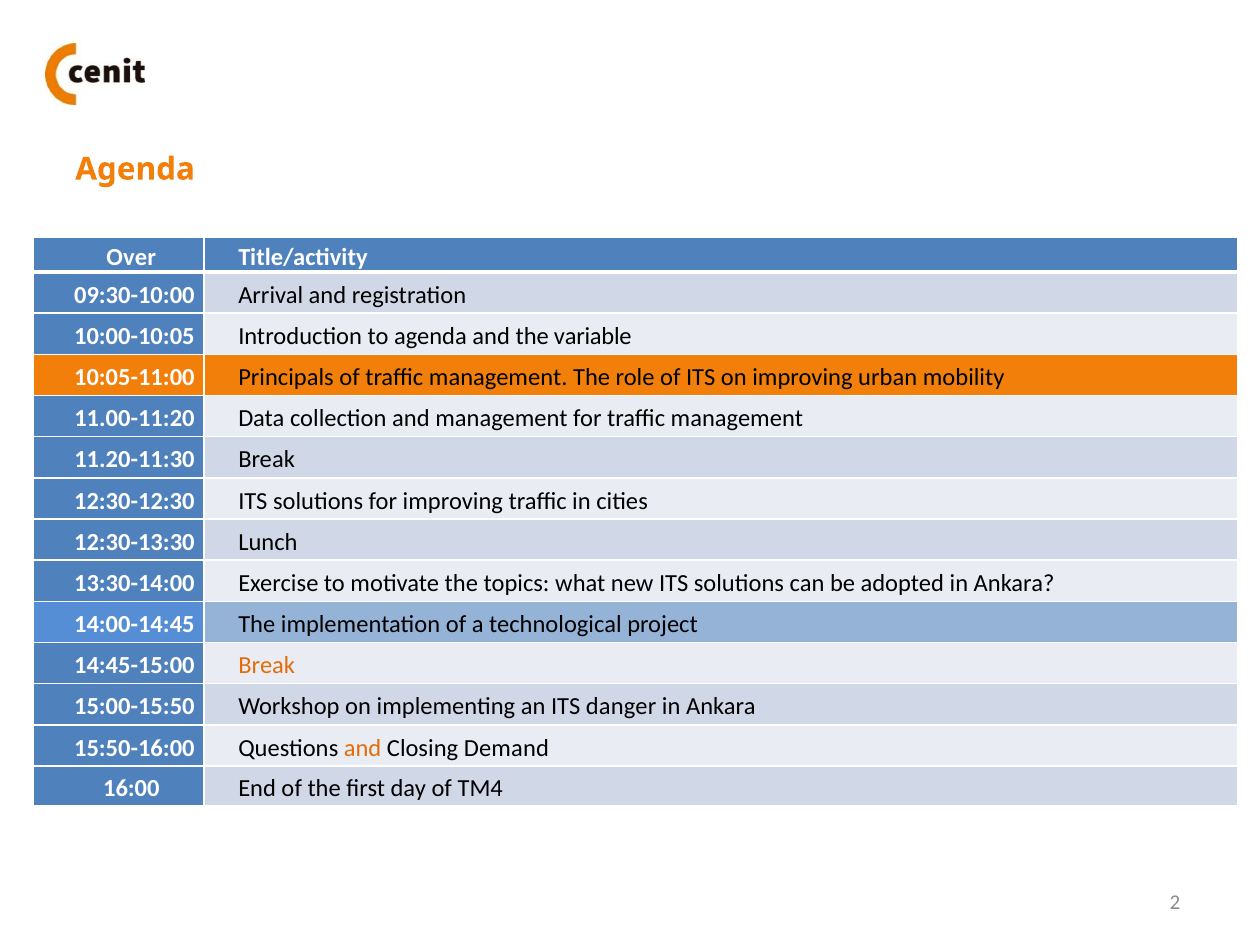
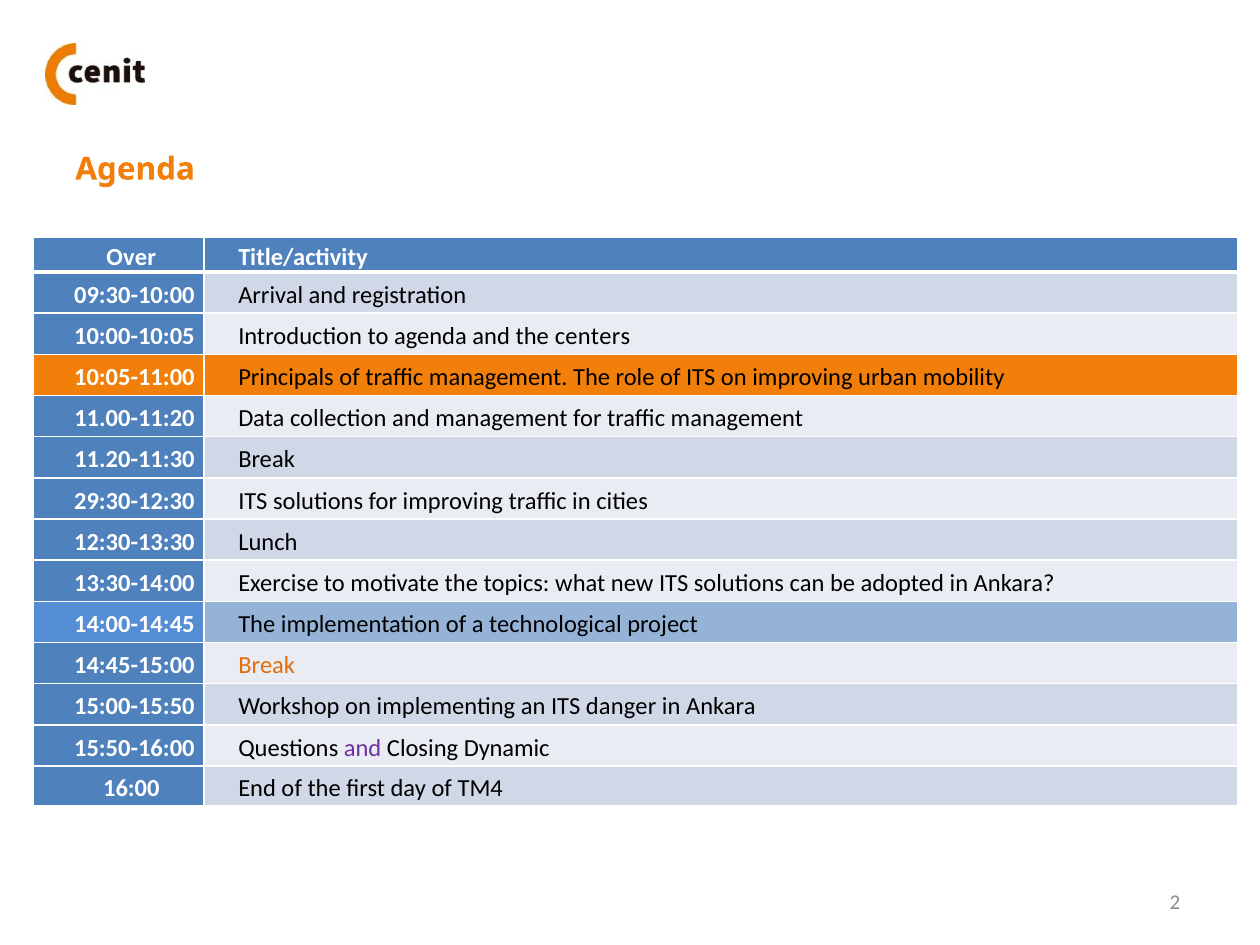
variable: variable -> centers
12:30-12:30: 12:30-12:30 -> 29:30-12:30
and at (363, 748) colour: orange -> purple
Demand: Demand -> Dynamic
